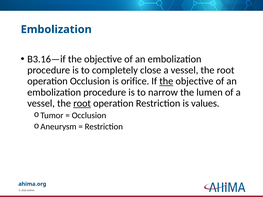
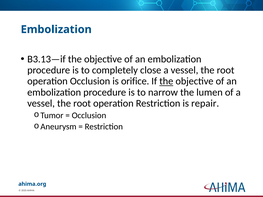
B3.16—if: B3.16—if -> B3.13—if
root at (82, 103) underline: present -> none
values: values -> repair
